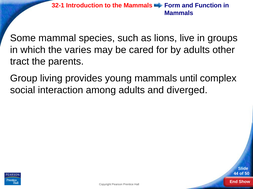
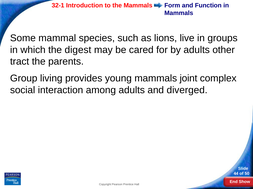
varies: varies -> digest
until: until -> joint
